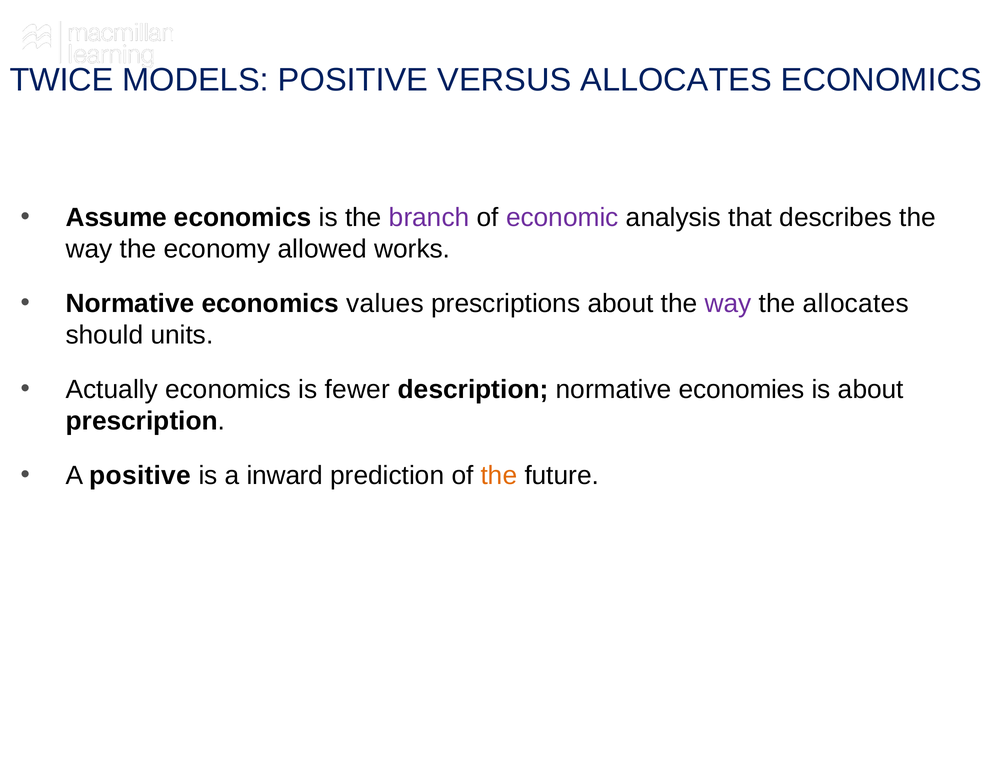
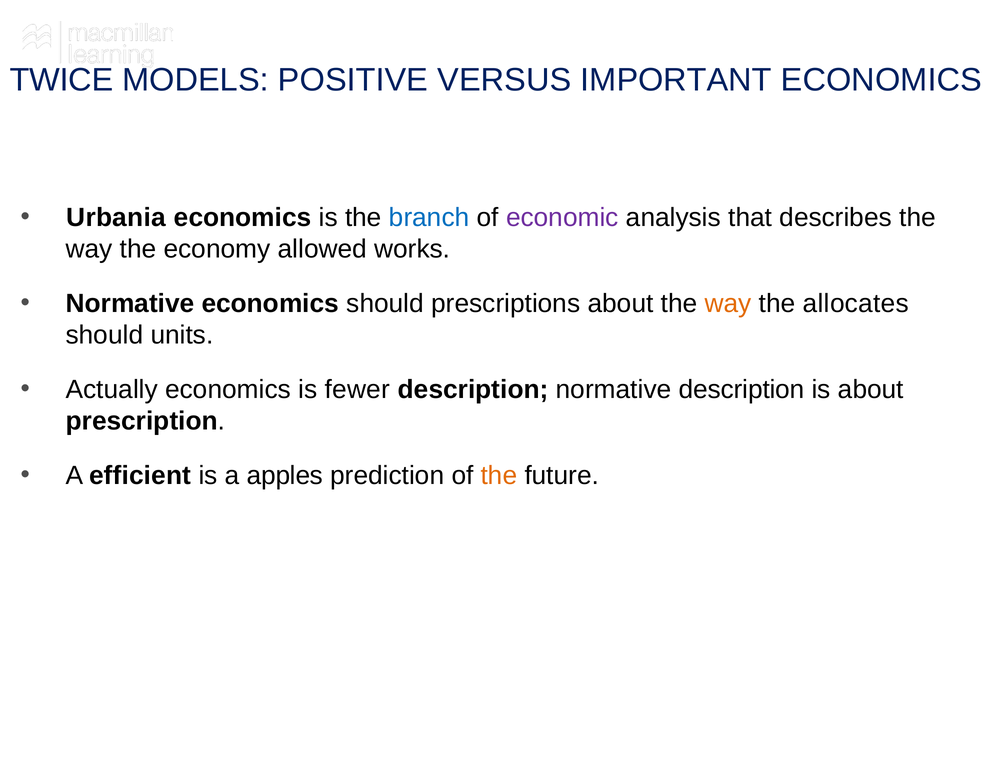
VERSUS ALLOCATES: ALLOCATES -> IMPORTANT
Assume: Assume -> Urbania
branch colour: purple -> blue
economics values: values -> should
way at (728, 304) colour: purple -> orange
normative economies: economies -> description
A positive: positive -> efficient
inward: inward -> apples
